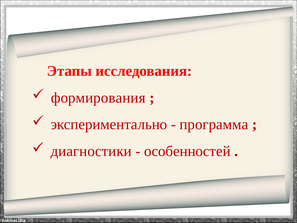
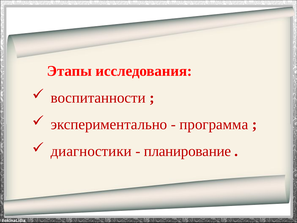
формирования: формирования -> воспитанности
особенностей: особенностей -> планирование
